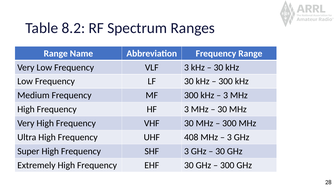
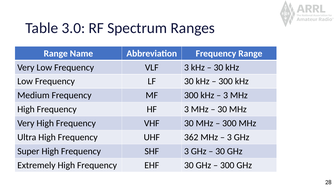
8.2: 8.2 -> 3.0
408: 408 -> 362
